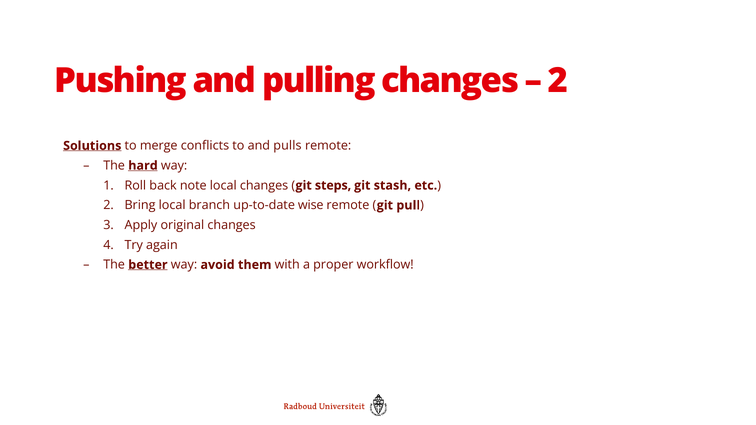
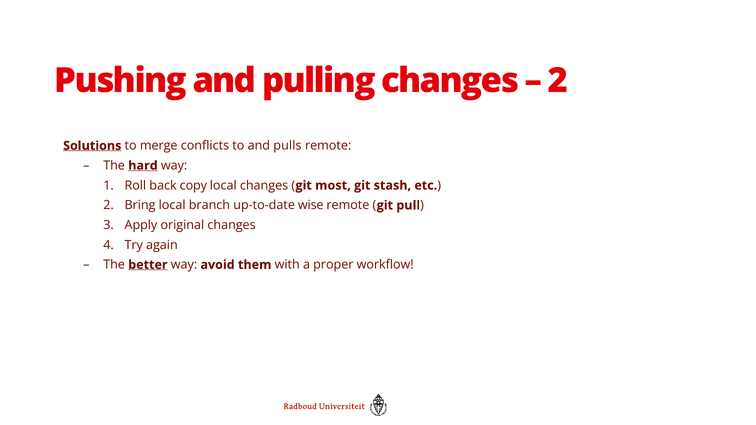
note: note -> copy
steps: steps -> most
